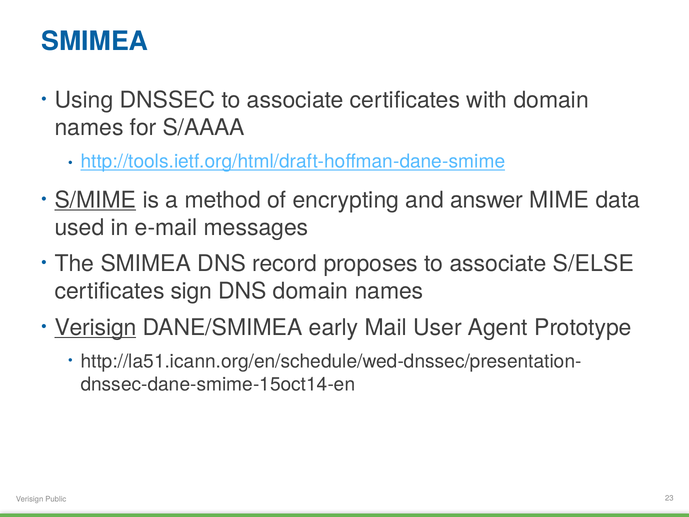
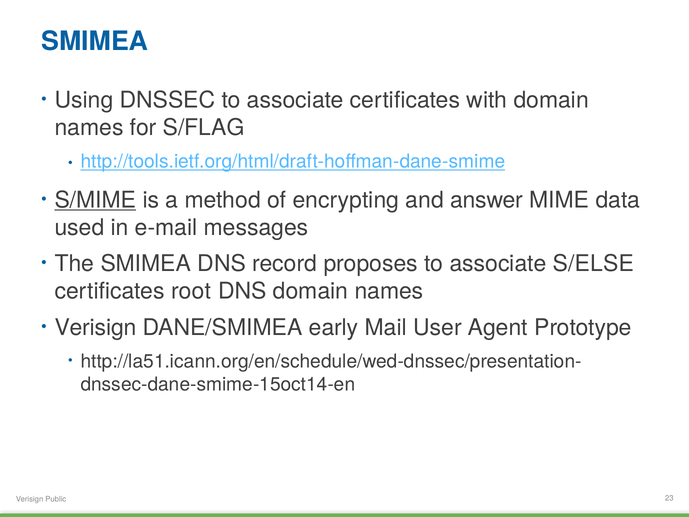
S/AAAA: S/AAAA -> S/FLAG
sign: sign -> root
Verisign at (95, 327) underline: present -> none
